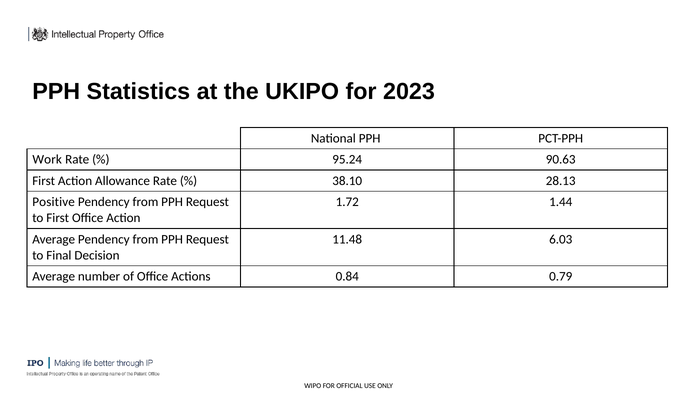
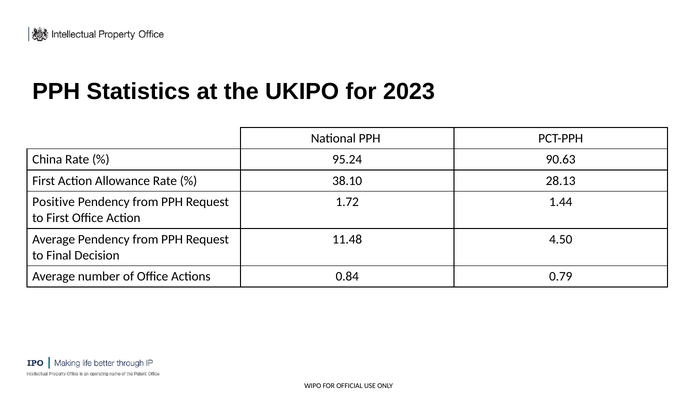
Work: Work -> China
6.03: 6.03 -> 4.50
